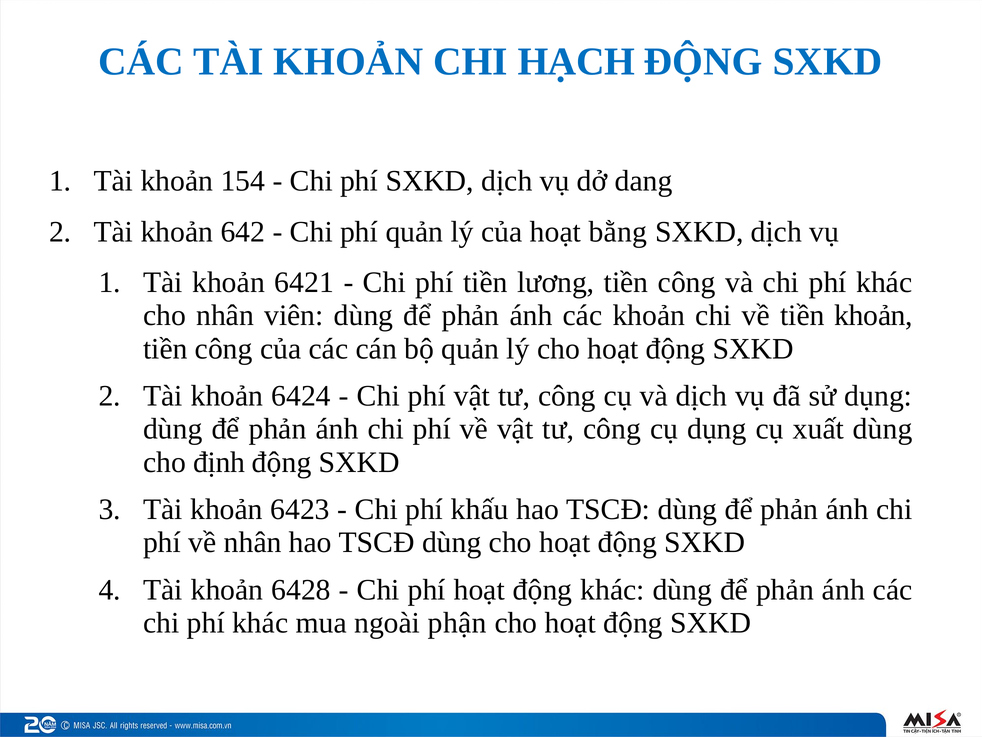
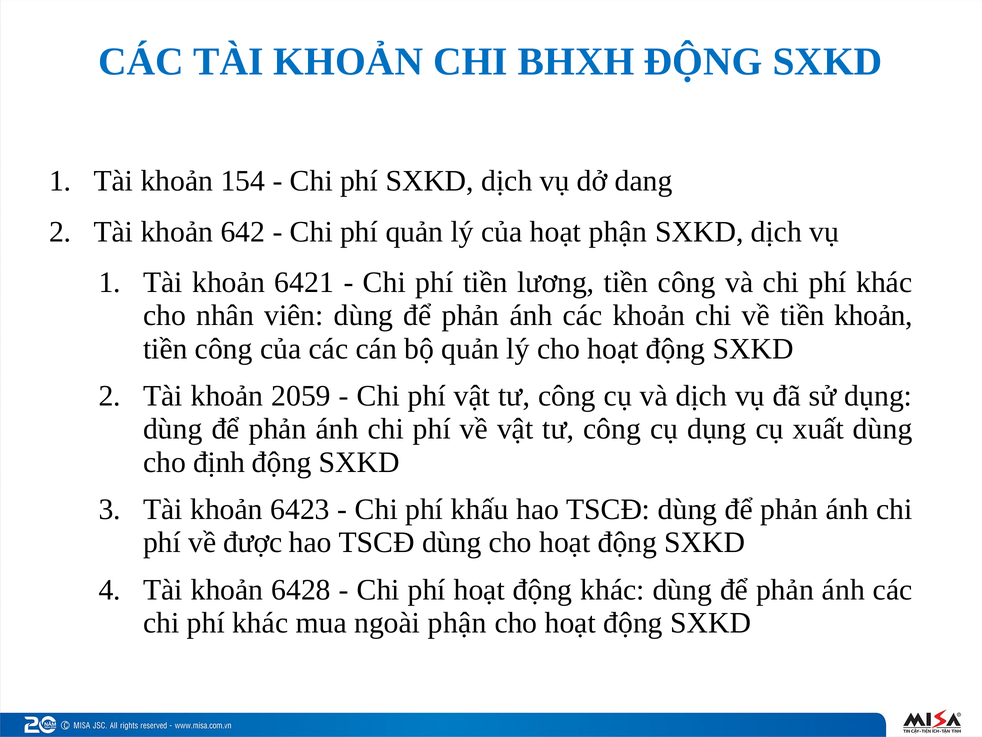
HẠCH: HẠCH -> BHXH
hoạt bằng: bằng -> phận
6424: 6424 -> 2059
về nhân: nhân -> được
